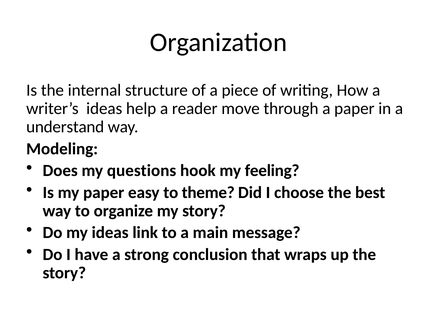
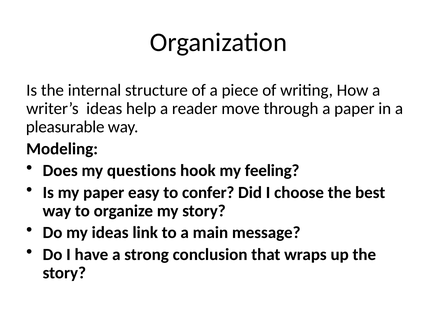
understand: understand -> pleasurable
theme: theme -> confer
